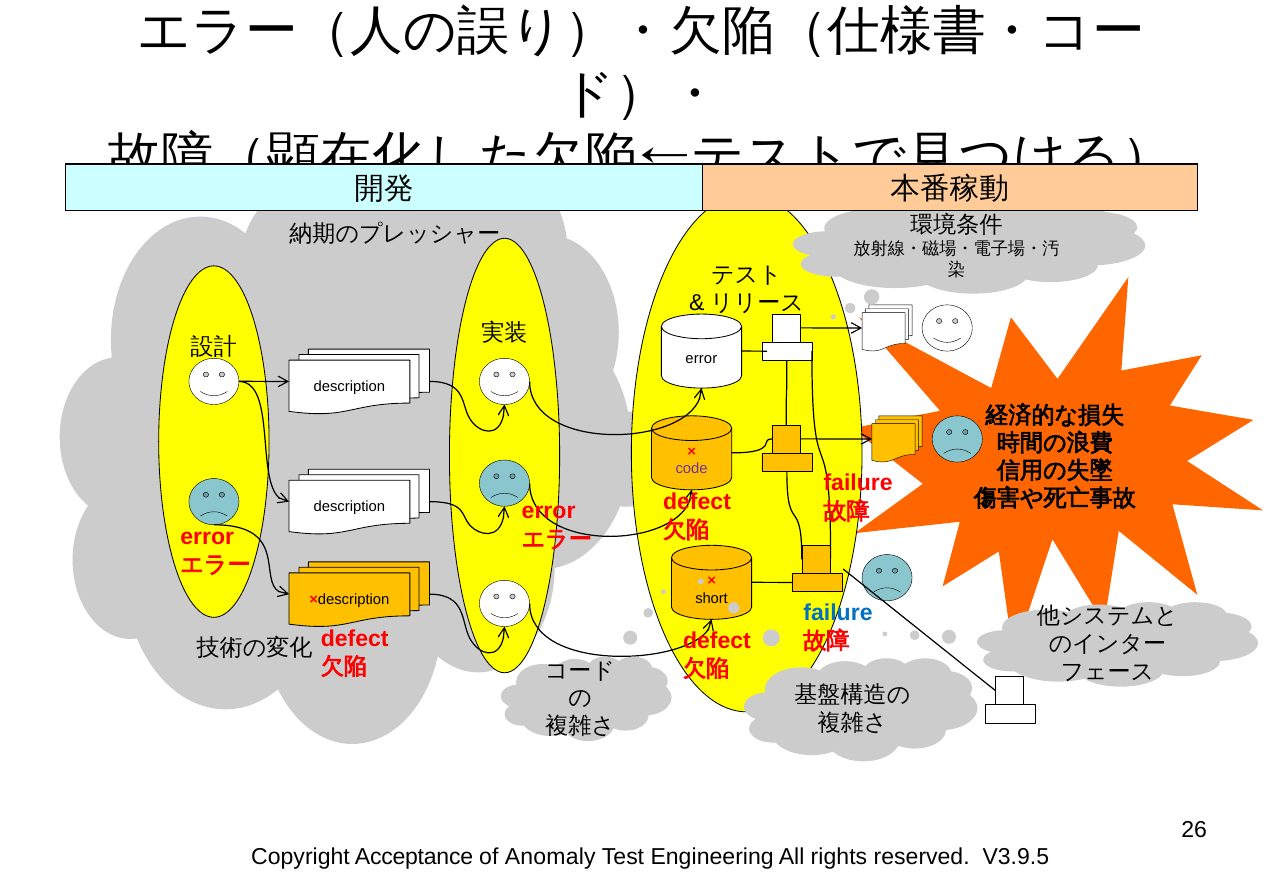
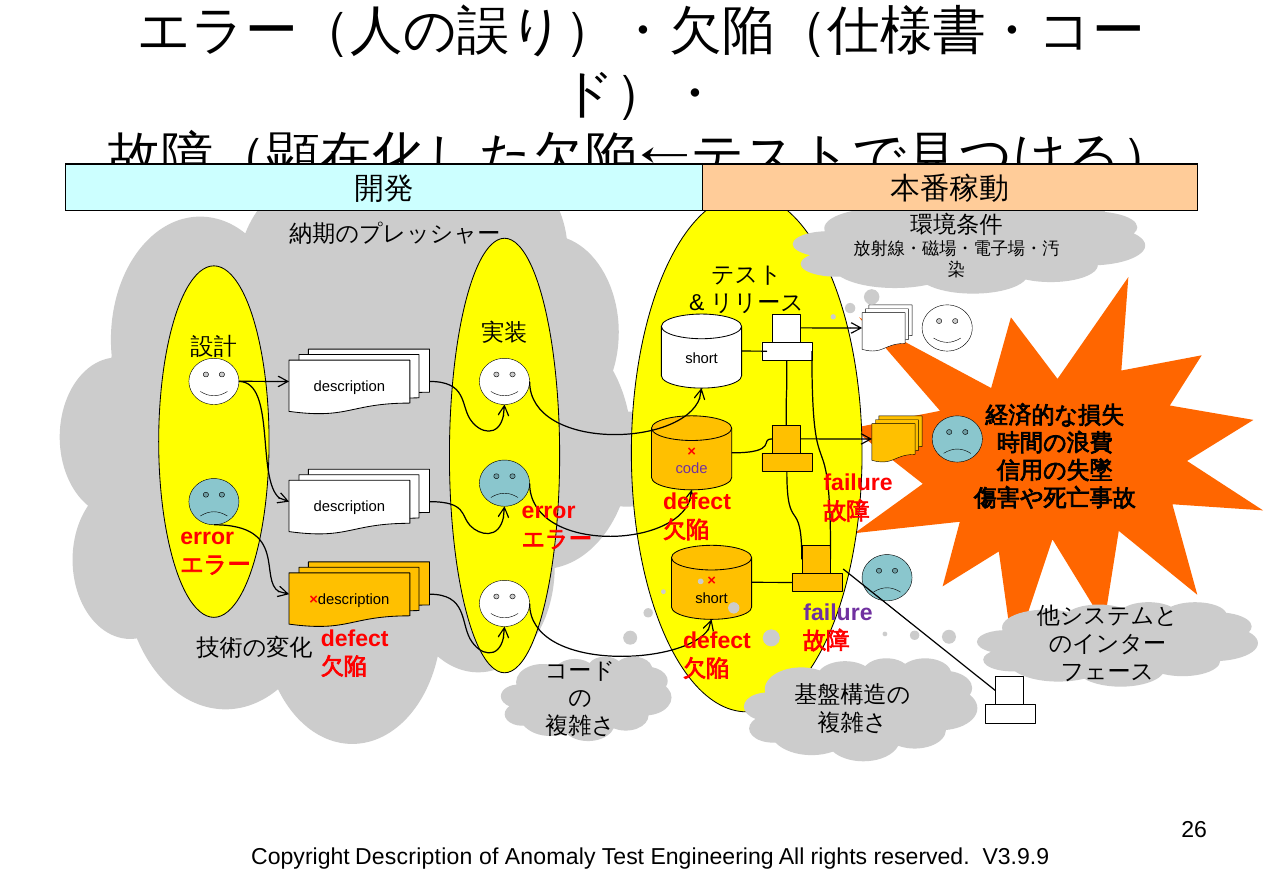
error at (701, 358): error -> short
failure at (838, 613) colour: blue -> purple
Copyright Acceptance: Acceptance -> Description
V3.9.5: V3.9.5 -> V3.9.9
